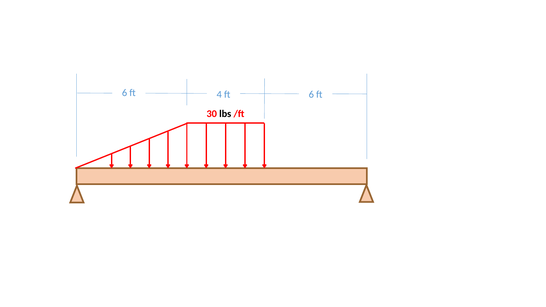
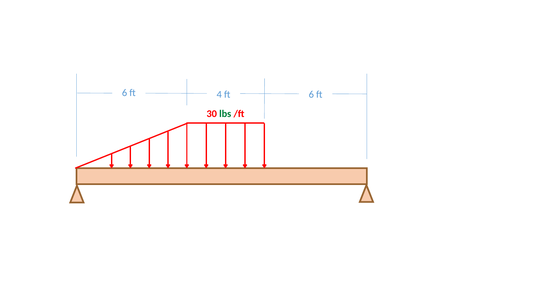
lbs colour: black -> green
